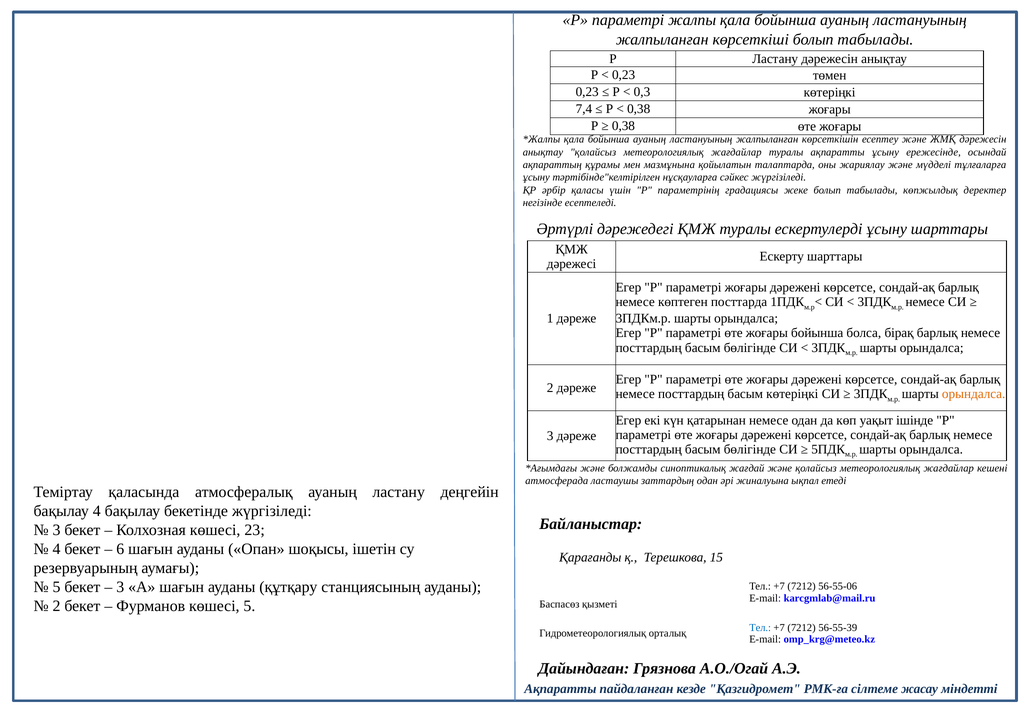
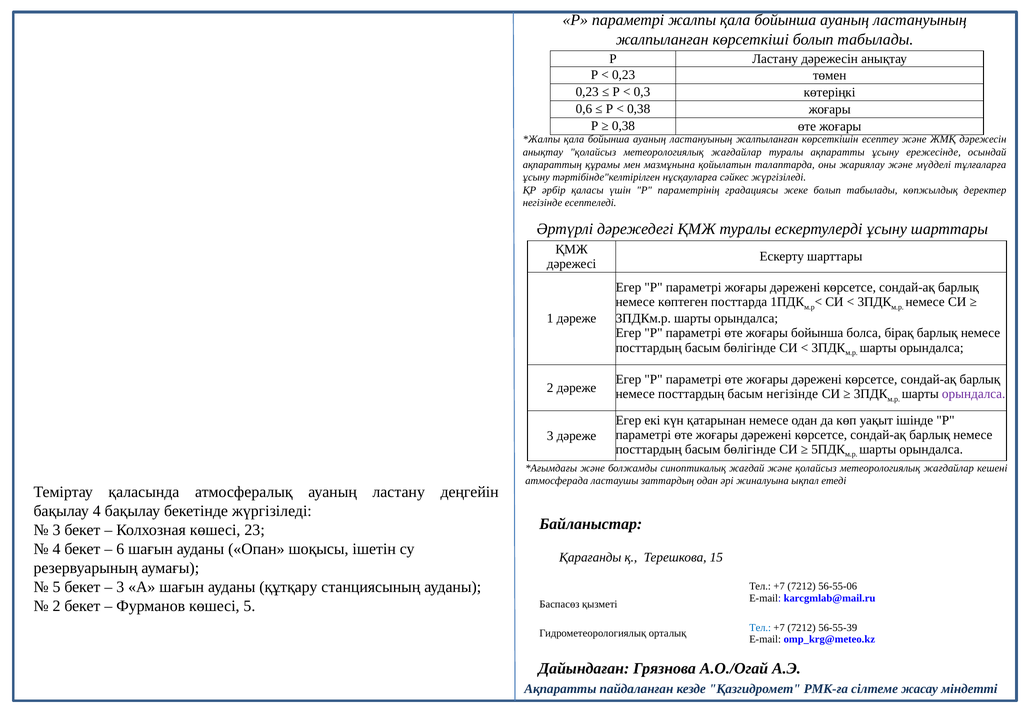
7,4: 7,4 -> 0,6
басым көтеріңкі: көтеріңкі -> негізінде
орындалса at (974, 394) colour: orange -> purple
